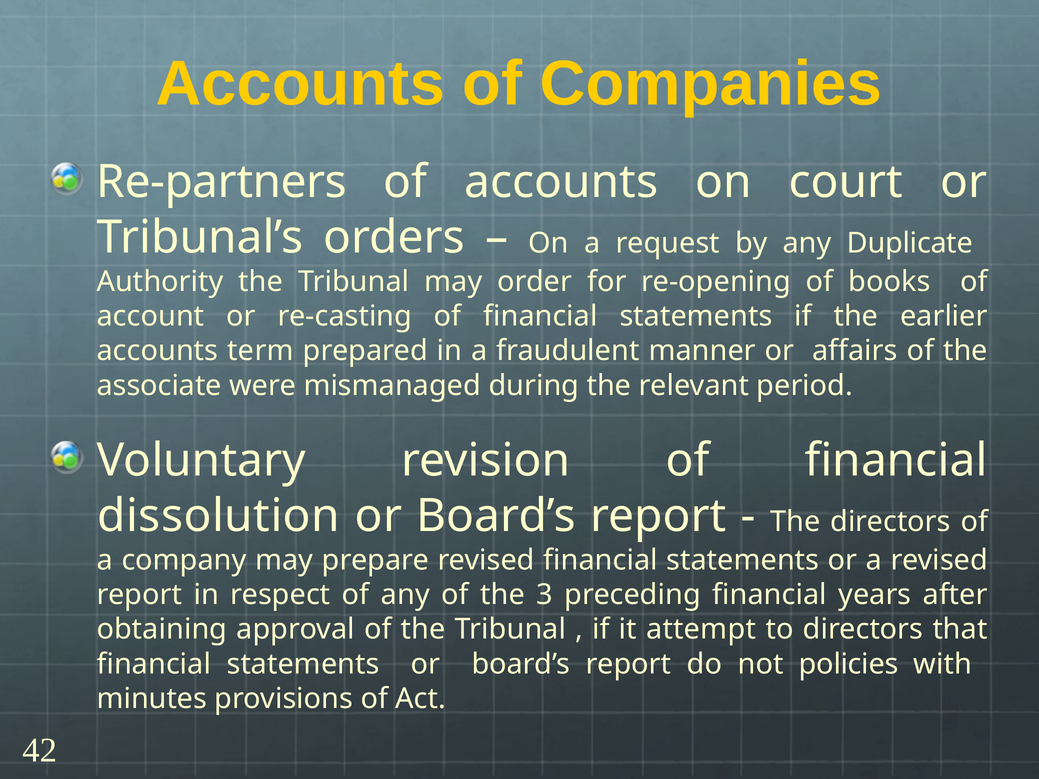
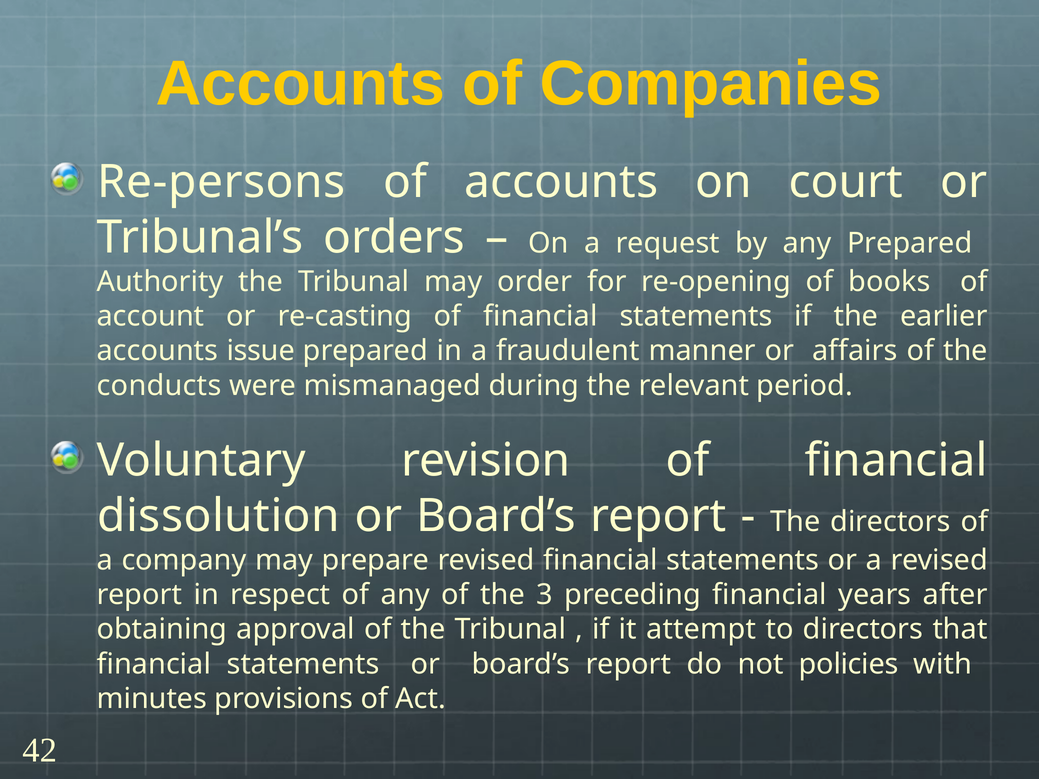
Re-partners: Re-partners -> Re-persons
any Duplicate: Duplicate -> Prepared
term: term -> issue
associate: associate -> conducts
